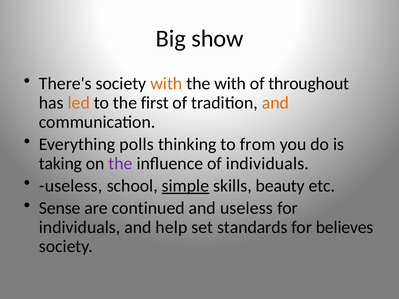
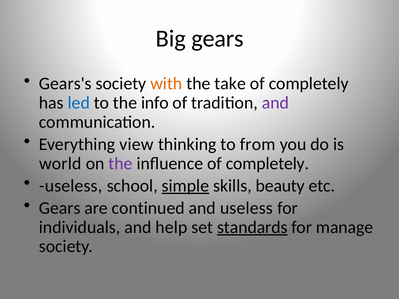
Big show: show -> gears
There's: There's -> Gears's
the with: with -> take
throughout at (309, 84): throughout -> completely
led colour: orange -> blue
first: first -> info
and at (275, 103) colour: orange -> purple
polls: polls -> view
taking: taking -> world
influence of individuals: individuals -> completely
Sense at (60, 208): Sense -> Gears
standards underline: none -> present
believes: believes -> manage
